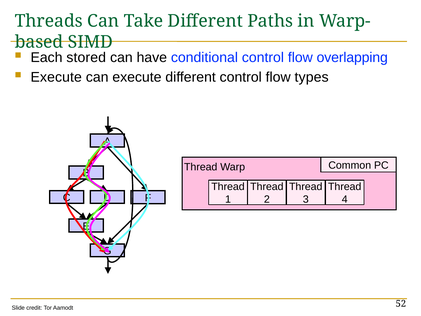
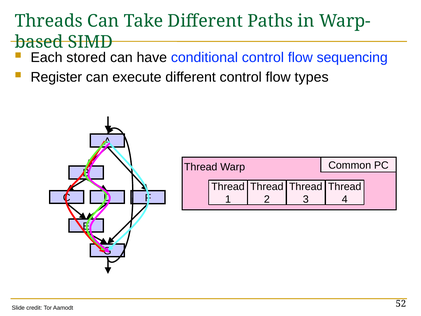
overlapping: overlapping -> sequencing
Execute at (56, 77): Execute -> Register
